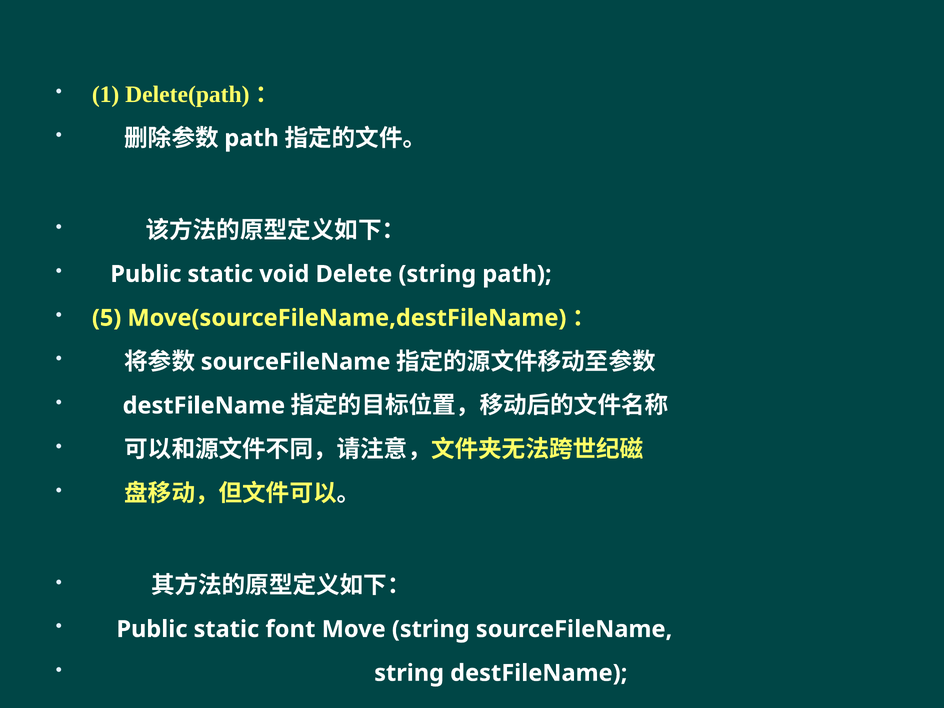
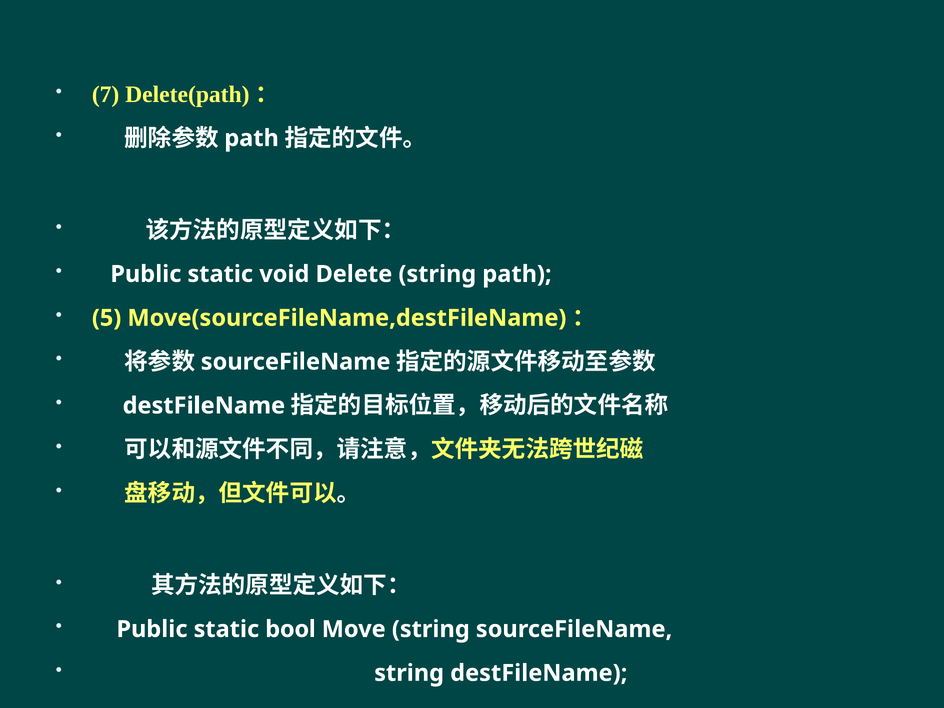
1: 1 -> 7
font: font -> bool
